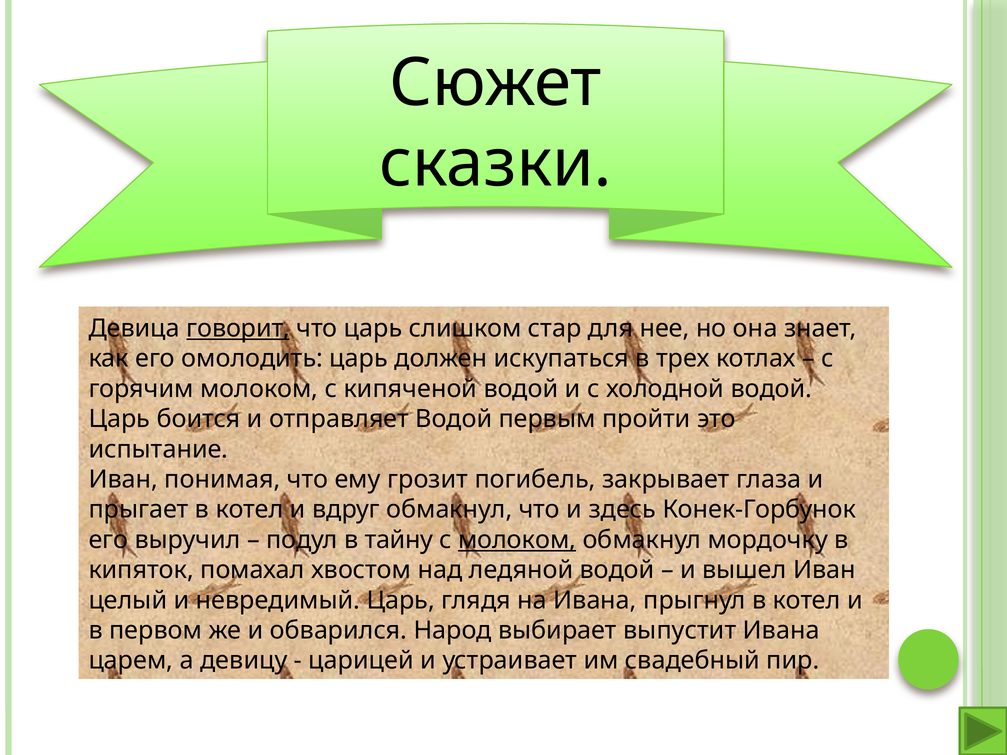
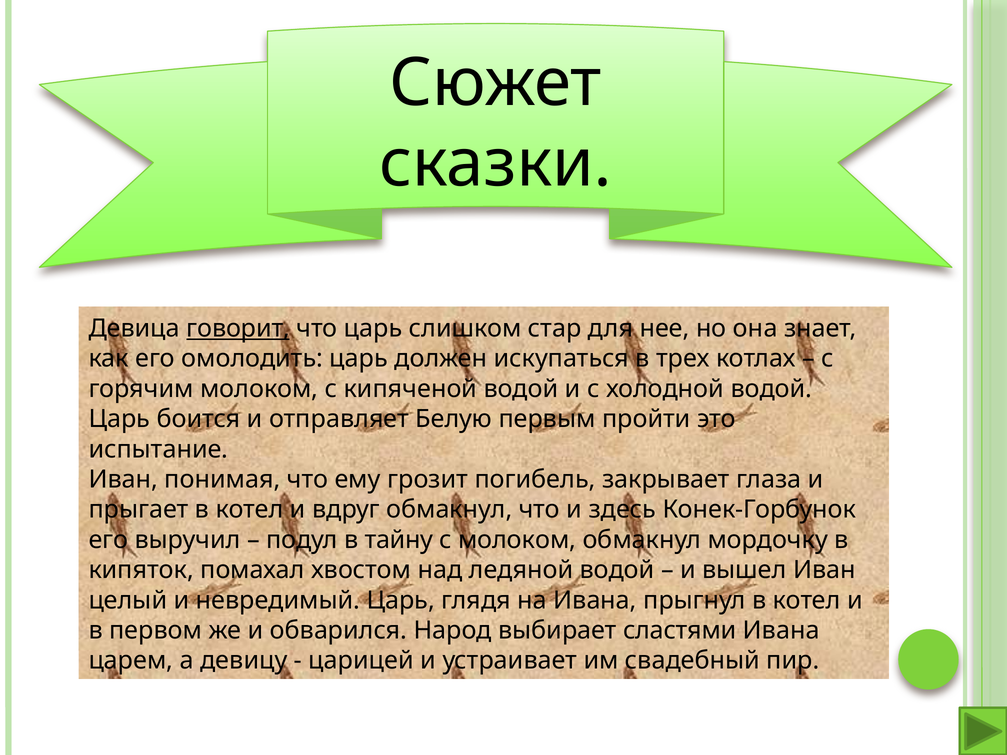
отправляет Водой: Водой -> Белую
молоком at (517, 540) underline: present -> none
выпустит: выпустит -> сластями
